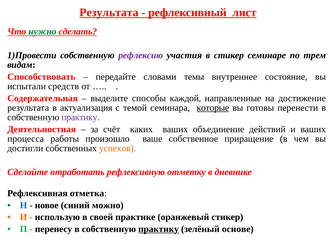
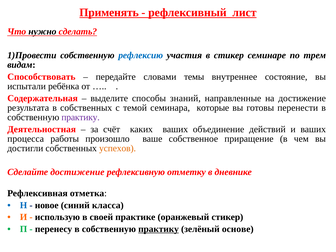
Результата at (109, 12): Результата -> Применять
нужно colour: green -> black
рефлексию colour: purple -> blue
средств: средств -> ребёнка
каждой: каждой -> знаний
в актуализация: актуализация -> собственных
которые underline: present -> none
Сделайте отработать: отработать -> достижение
можно: можно -> класса
